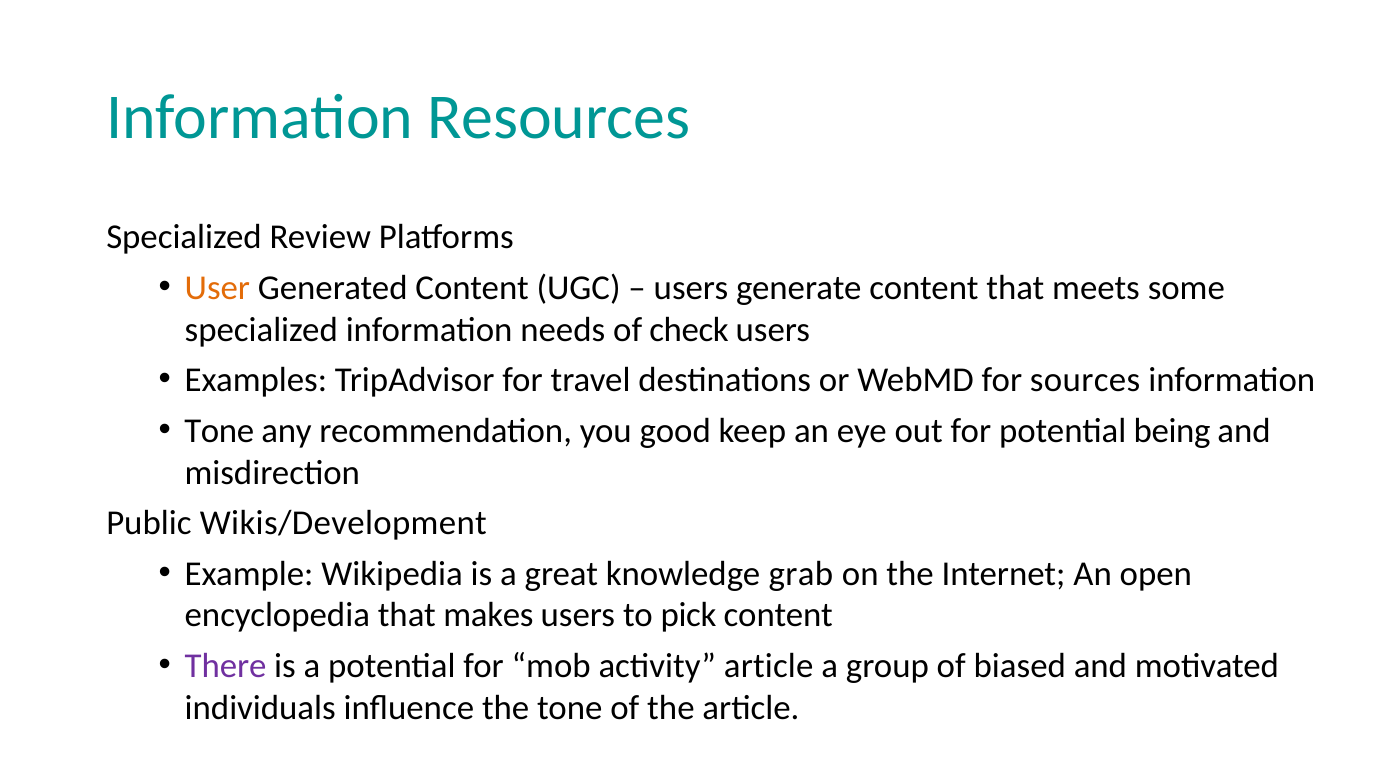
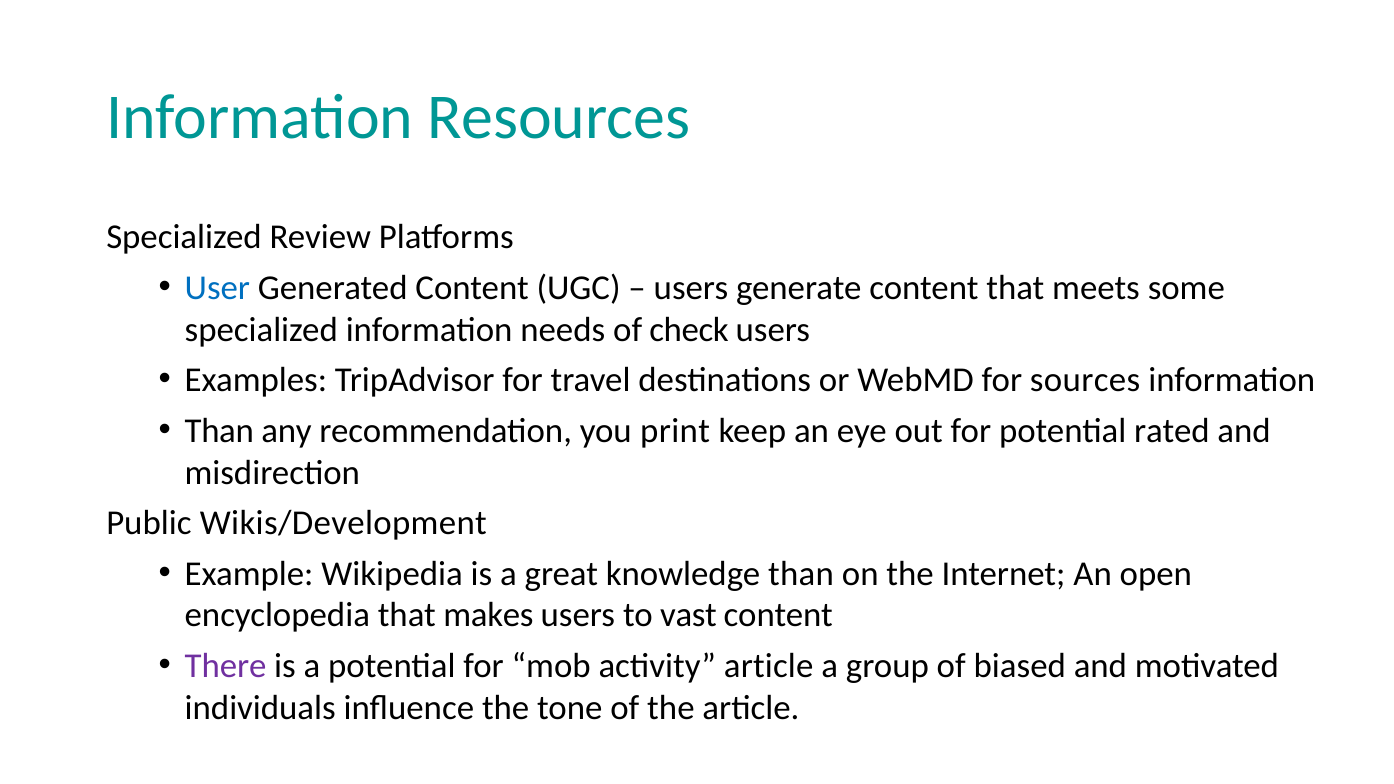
User colour: orange -> blue
Tone at (219, 431): Tone -> Than
good: good -> print
being: being -> rated
knowledge grab: grab -> than
pick: pick -> vast
